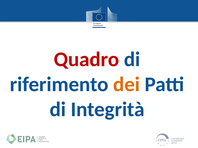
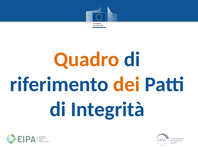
Quadro colour: red -> orange
